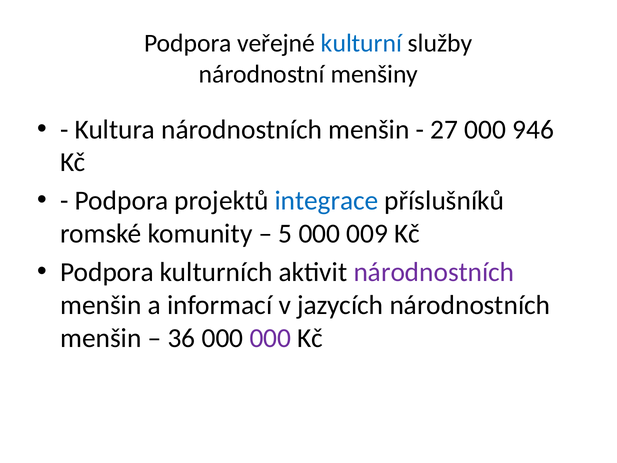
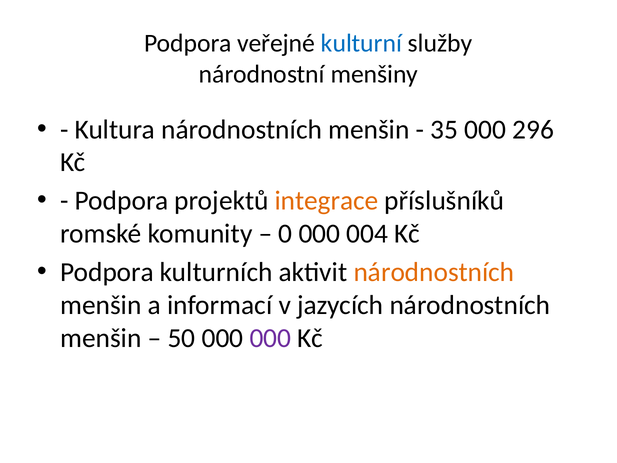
27: 27 -> 35
946: 946 -> 296
integrace colour: blue -> orange
5: 5 -> 0
009: 009 -> 004
národnostních at (434, 272) colour: purple -> orange
36: 36 -> 50
